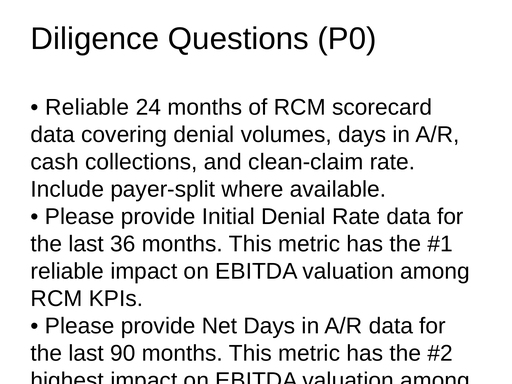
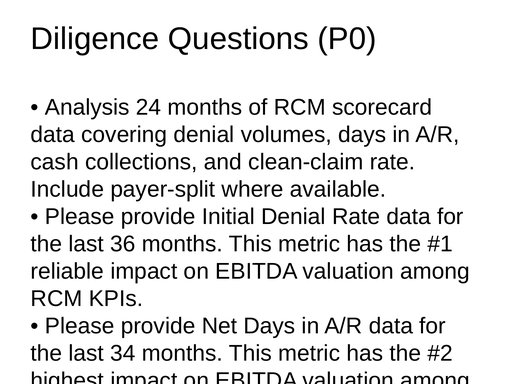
Reliable at (87, 107): Reliable -> Analysis
90: 90 -> 34
